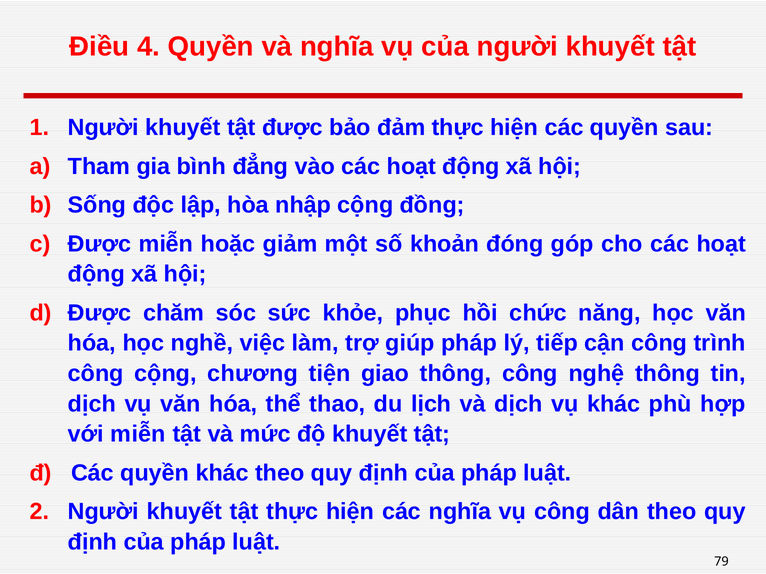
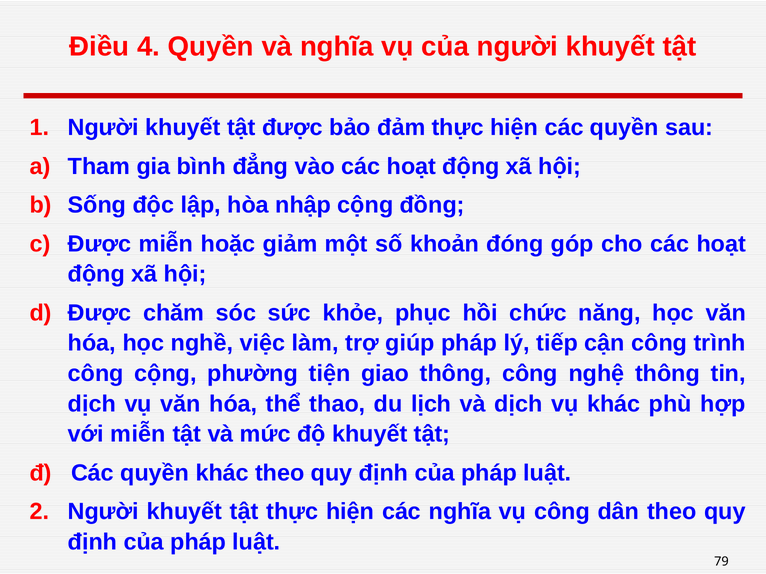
chương: chương -> phường
